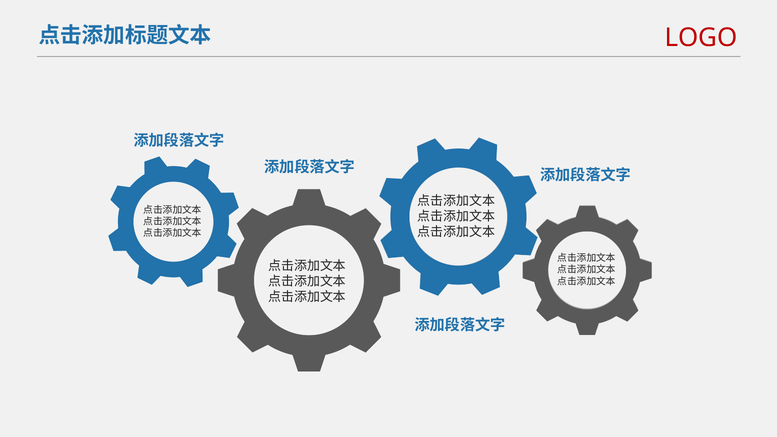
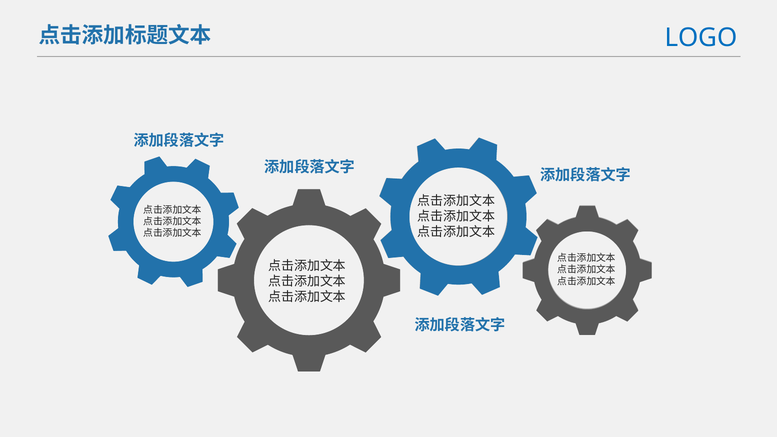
LOGO colour: red -> blue
